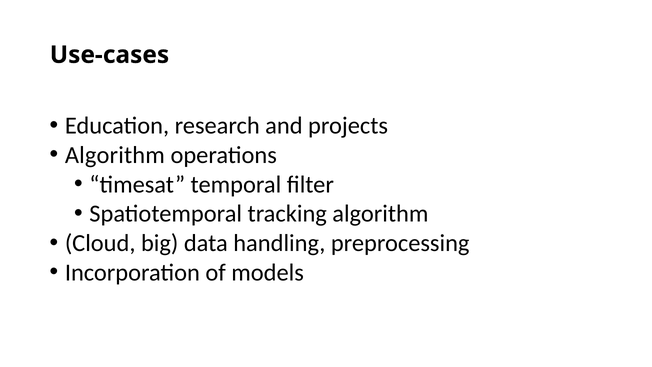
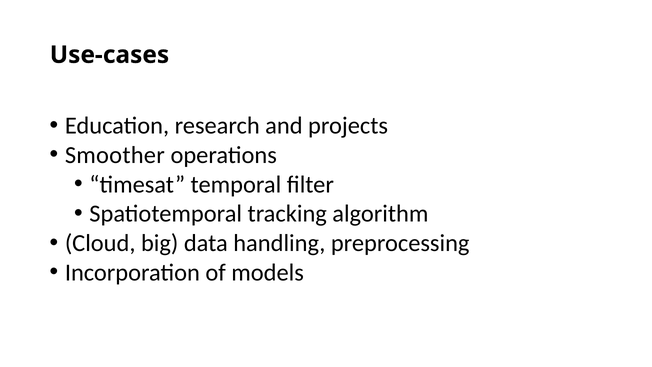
Algorithm at (115, 155): Algorithm -> Smoother
